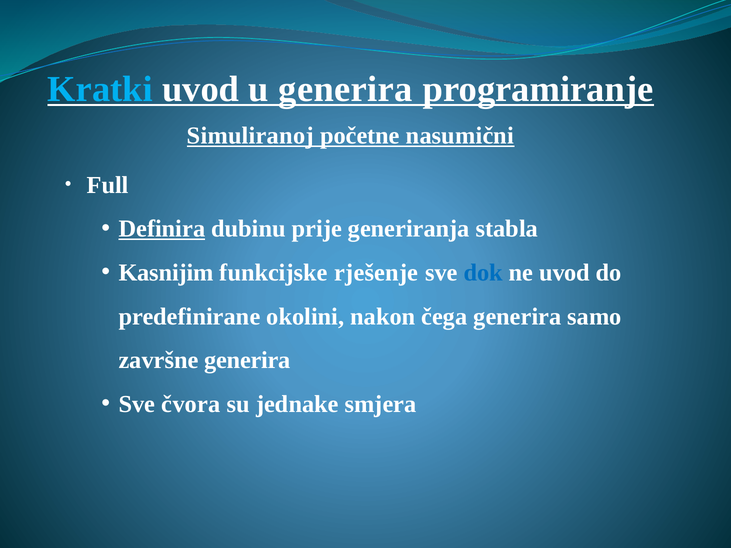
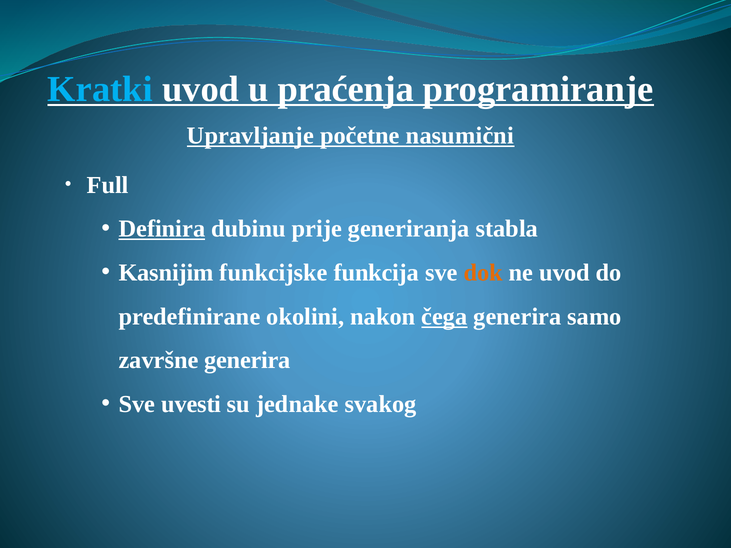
u generira: generira -> praćenja
Simuliranoj: Simuliranoj -> Upravljanje
rješenje: rješenje -> funkcija
dok colour: blue -> orange
čega underline: none -> present
čvora: čvora -> uvesti
smjera: smjera -> svakog
